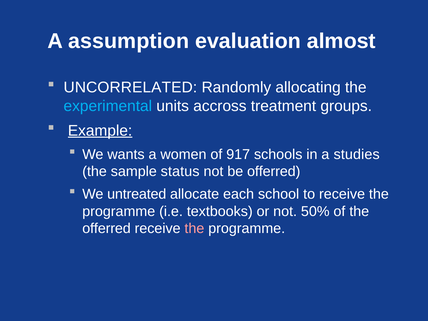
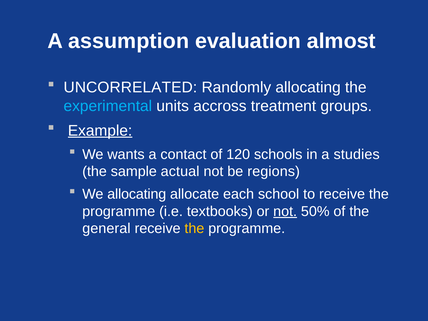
women: women -> contact
917: 917 -> 120
status: status -> actual
be offerred: offerred -> regions
We untreated: untreated -> allocating
not at (285, 211) underline: none -> present
offerred at (107, 228): offerred -> general
the at (194, 228) colour: pink -> yellow
